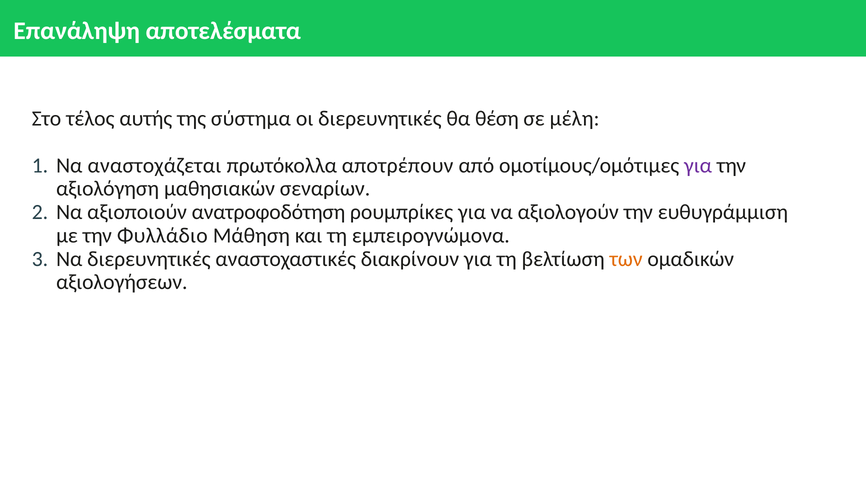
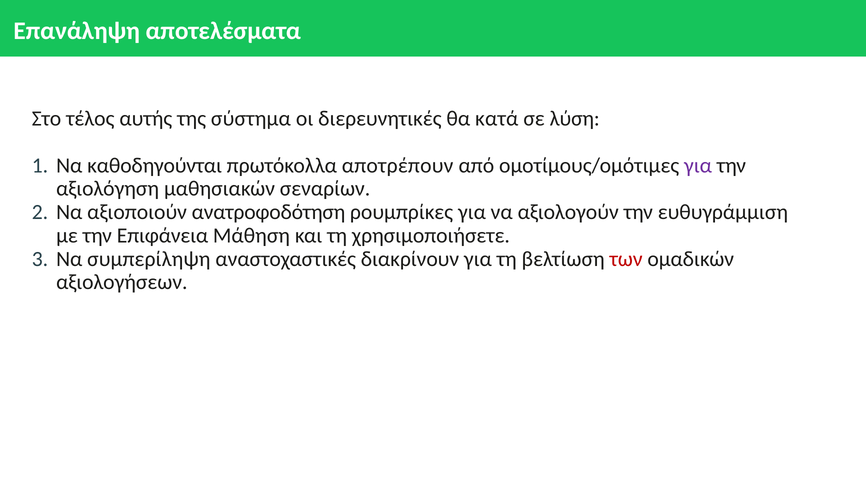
θέση: θέση -> κατά
μέλη: μέλη -> λύση
αναστοχάζεται: αναστοχάζεται -> καθοδηγούνται
Φυλλάδιο: Φυλλάδιο -> Επιφάνεια
εμπειρογνώμονα: εμπειρογνώμονα -> χρησιμοποιήσετε
Να διερευνητικές: διερευνητικές -> συμπερίληψη
των colour: orange -> red
